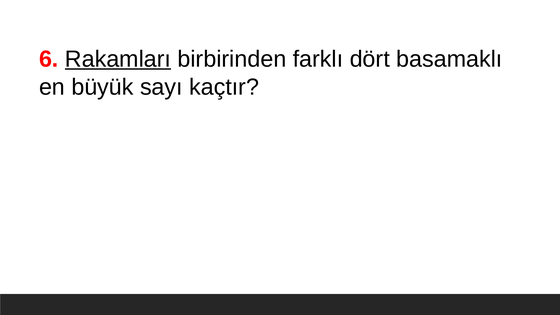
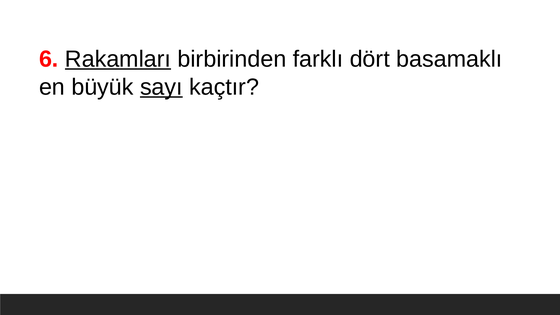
sayı underline: none -> present
